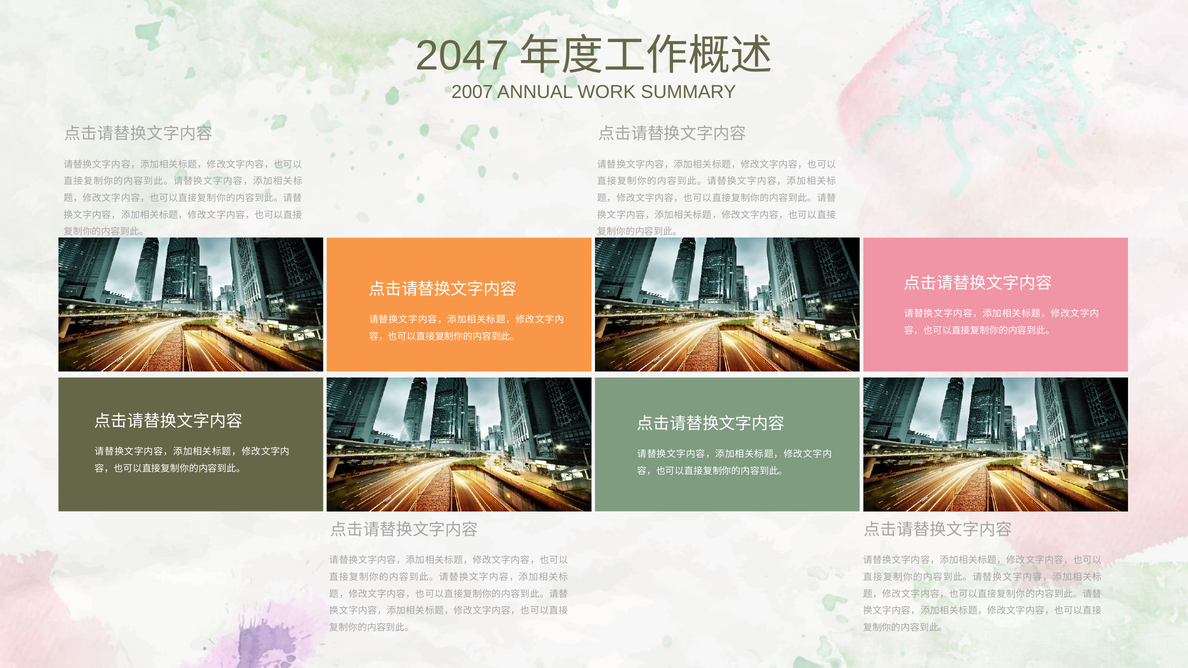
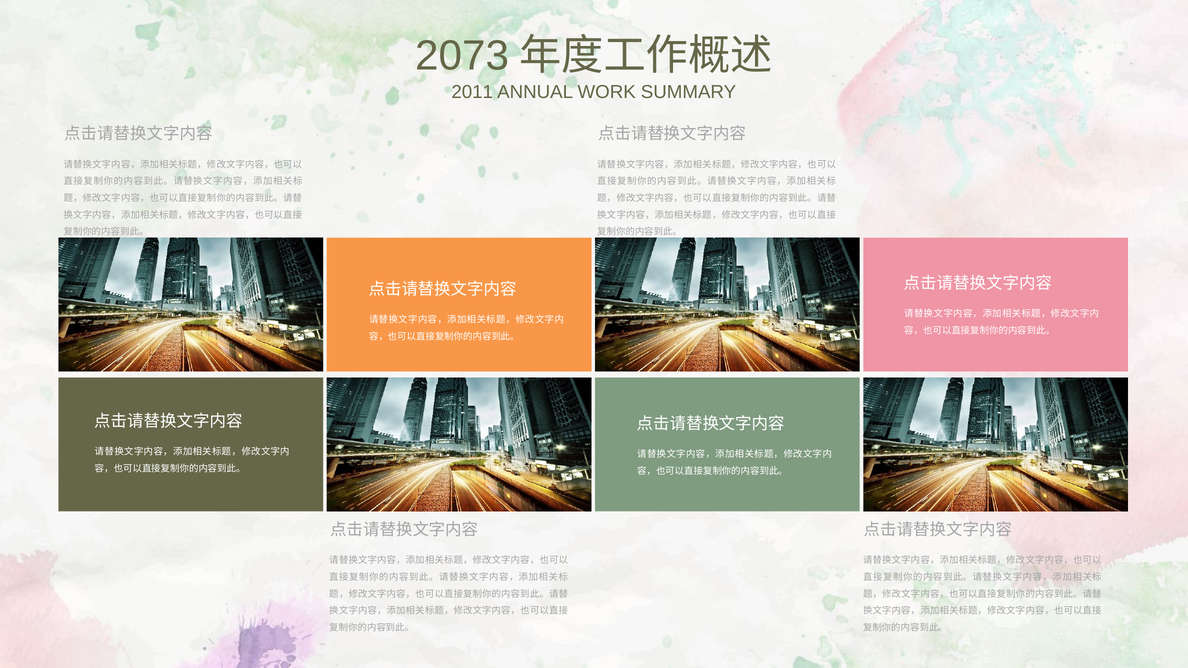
2047: 2047 -> 2073
2007: 2007 -> 2011
